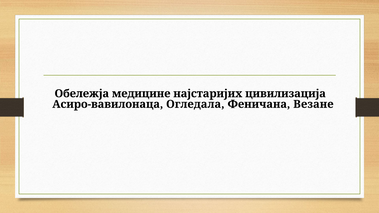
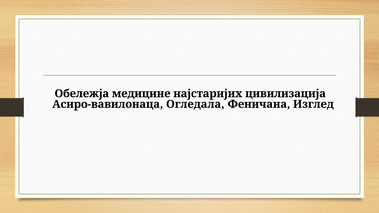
Везане: Везане -> Изглед
